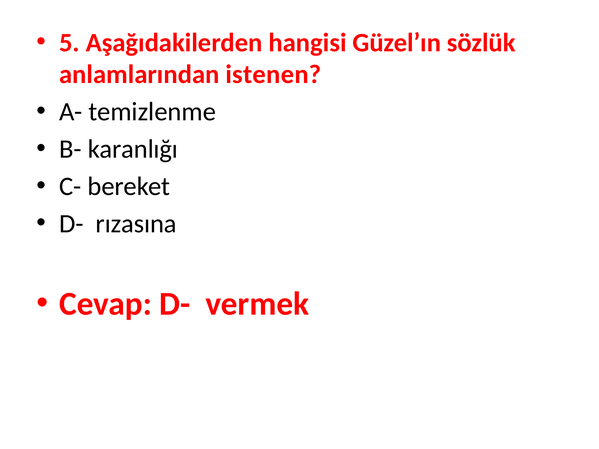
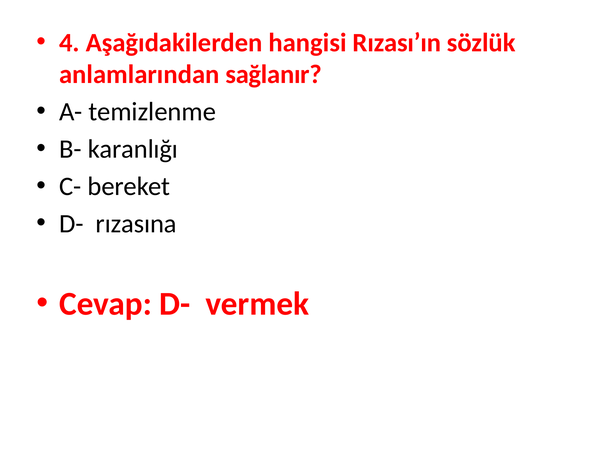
5: 5 -> 4
Güzel’ın: Güzel’ın -> Rızası’ın
istenen: istenen -> sağlanır
